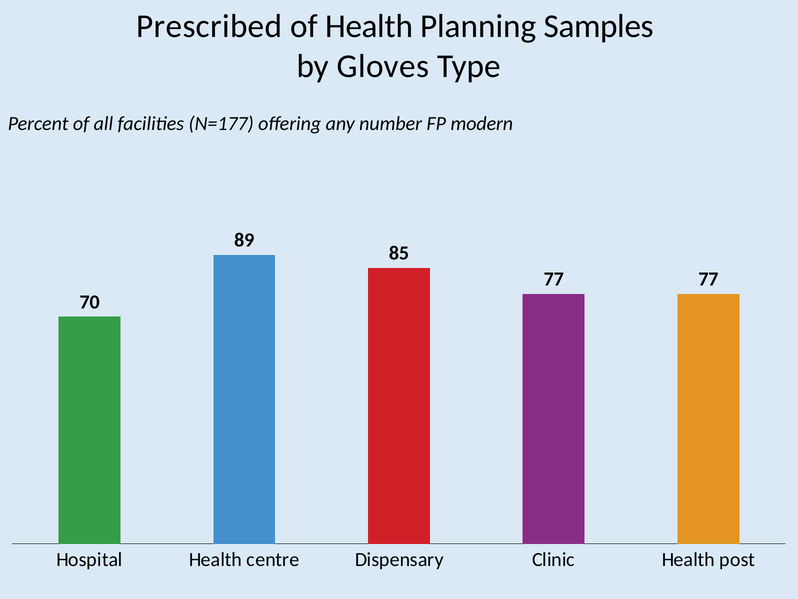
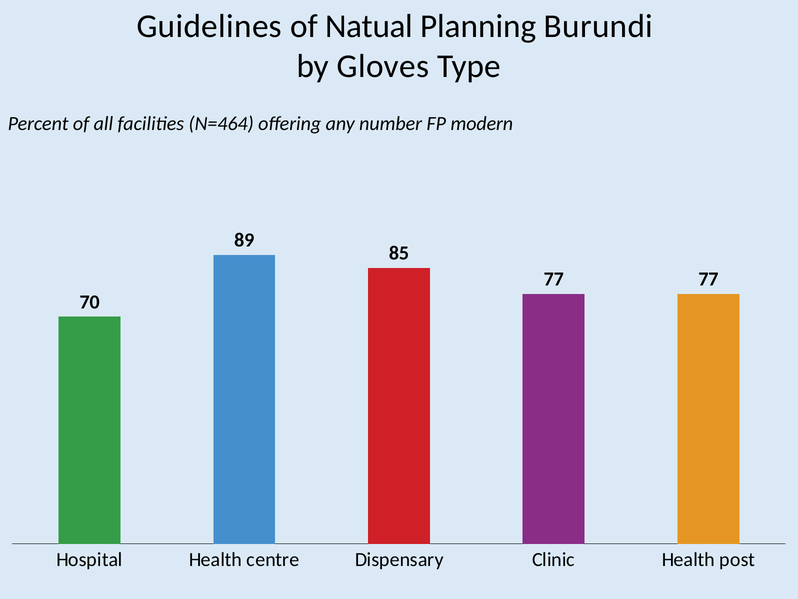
Prescribed: Prescribed -> Guidelines
of Health: Health -> Natual
Samples: Samples -> Burundi
N=177: N=177 -> N=464
